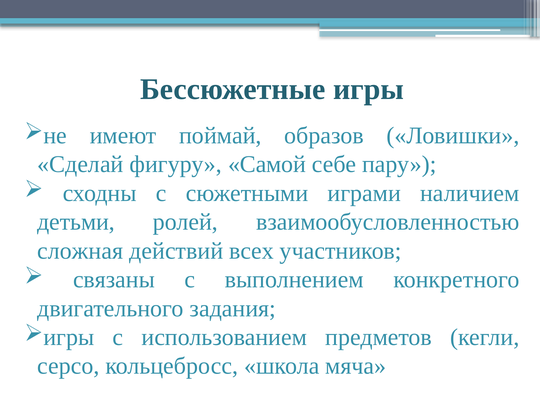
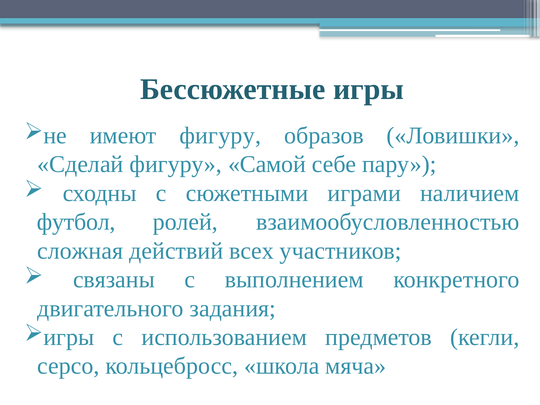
имеют поймай: поймай -> фигуру
детьми: детьми -> футбол
